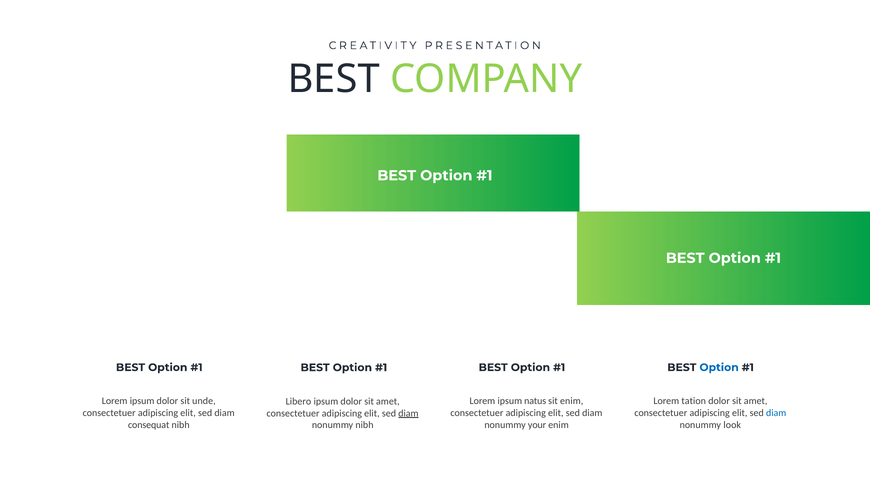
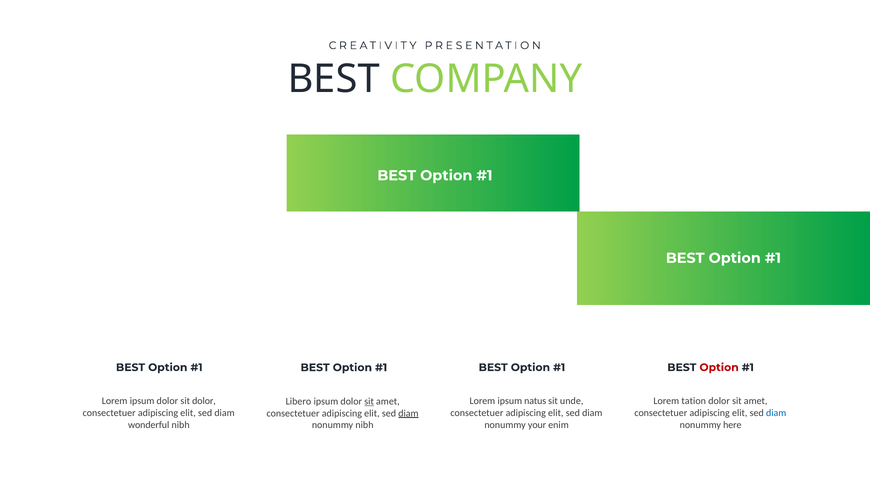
Option at (719, 368) colour: blue -> red
sit unde: unde -> dolor
sit enim: enim -> unde
sit at (369, 402) underline: none -> present
consequat: consequat -> wonderful
look: look -> here
